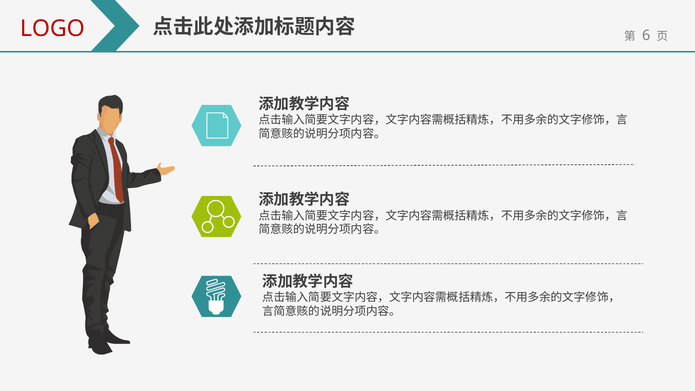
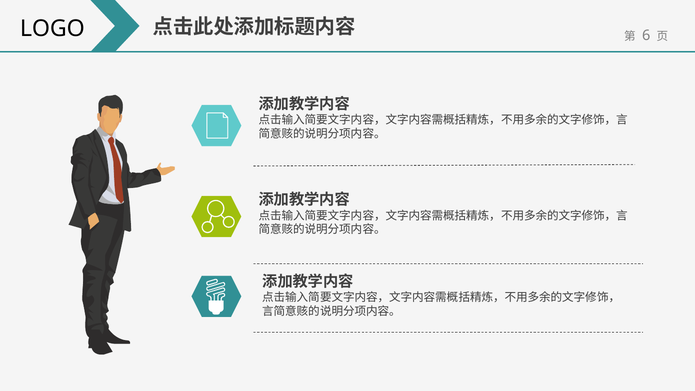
LOGO colour: red -> black
